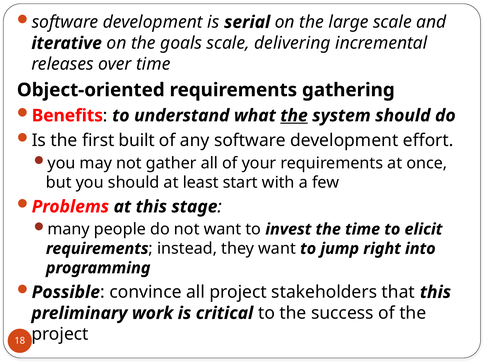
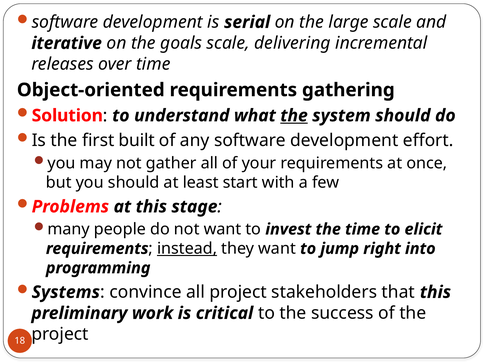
Benefits: Benefits -> Solution
instead underline: none -> present
Possible: Possible -> Systems
